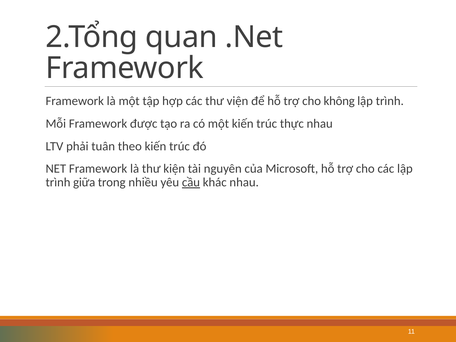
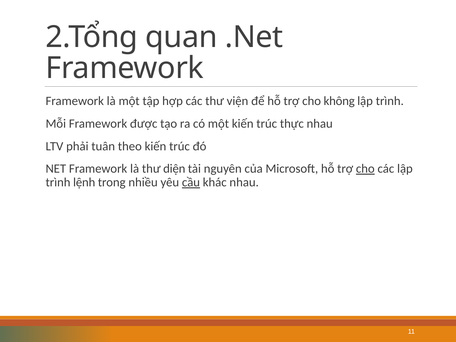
kiện: kiện -> diện
cho at (365, 169) underline: none -> present
giữa: giữa -> lệnh
